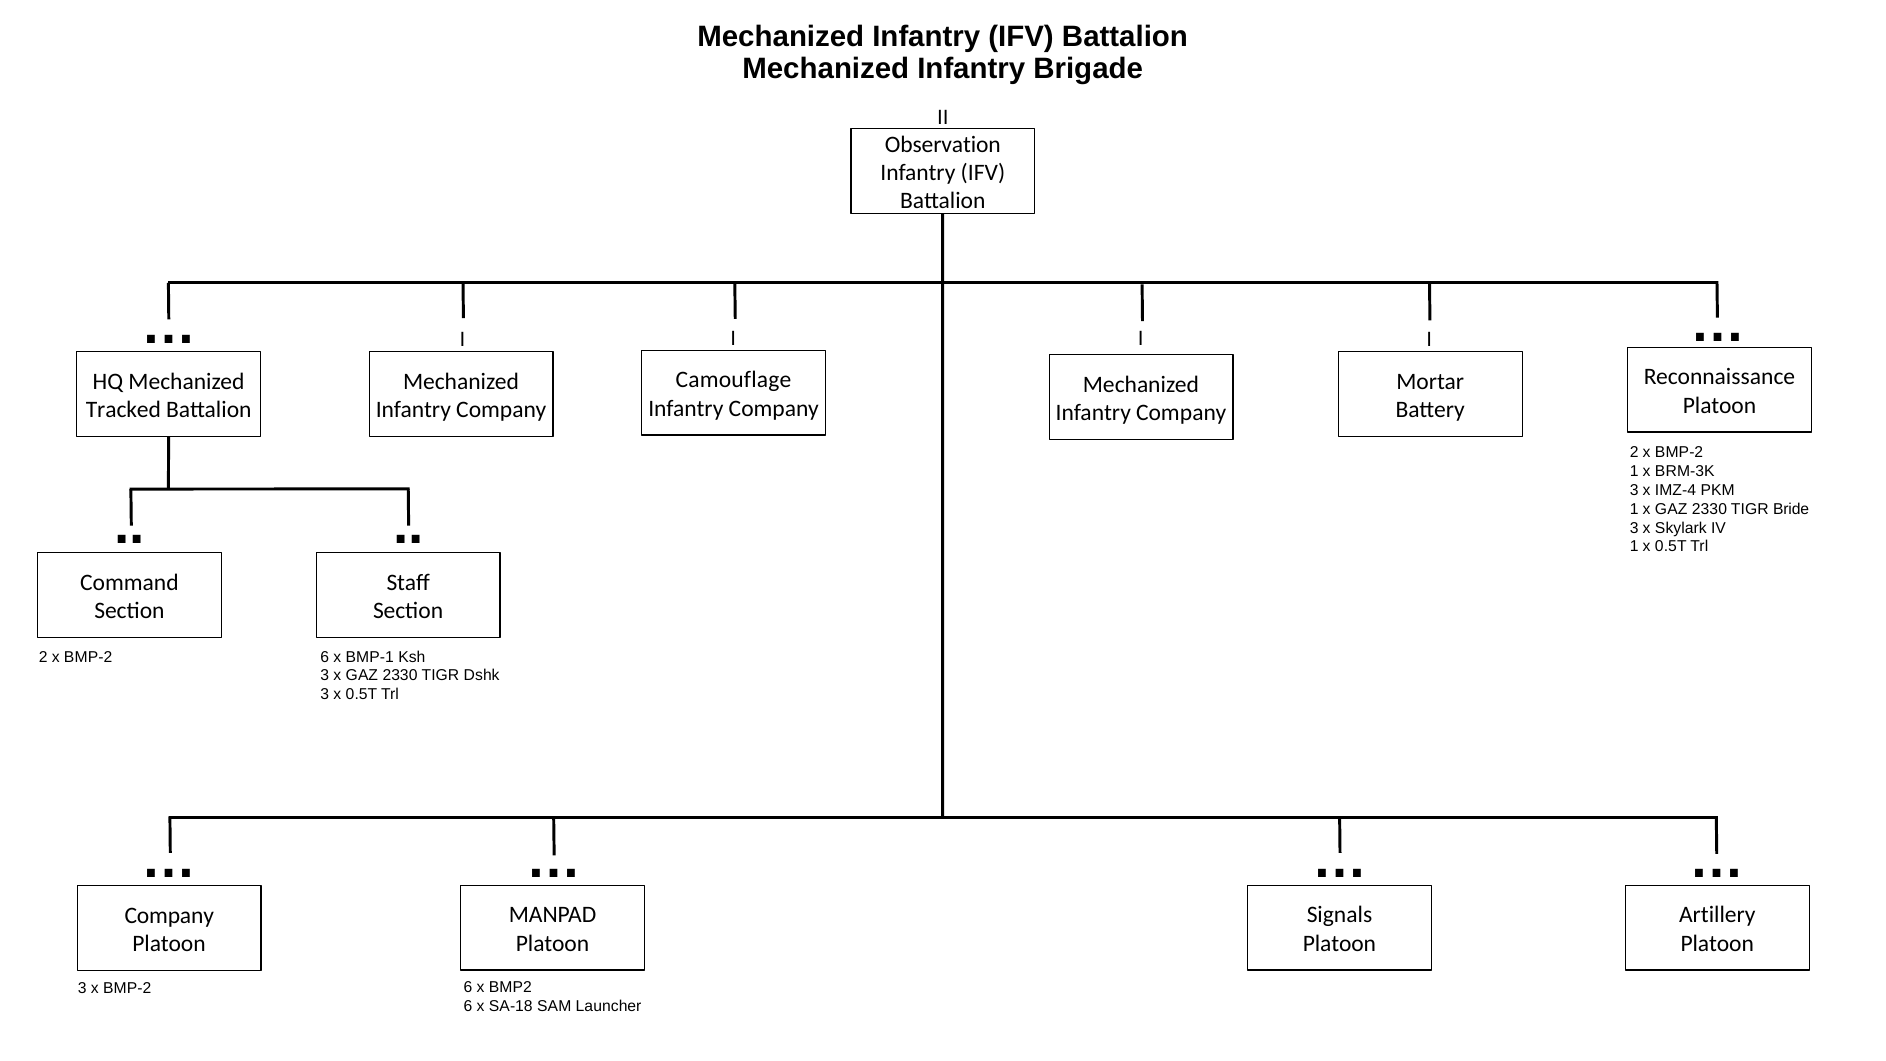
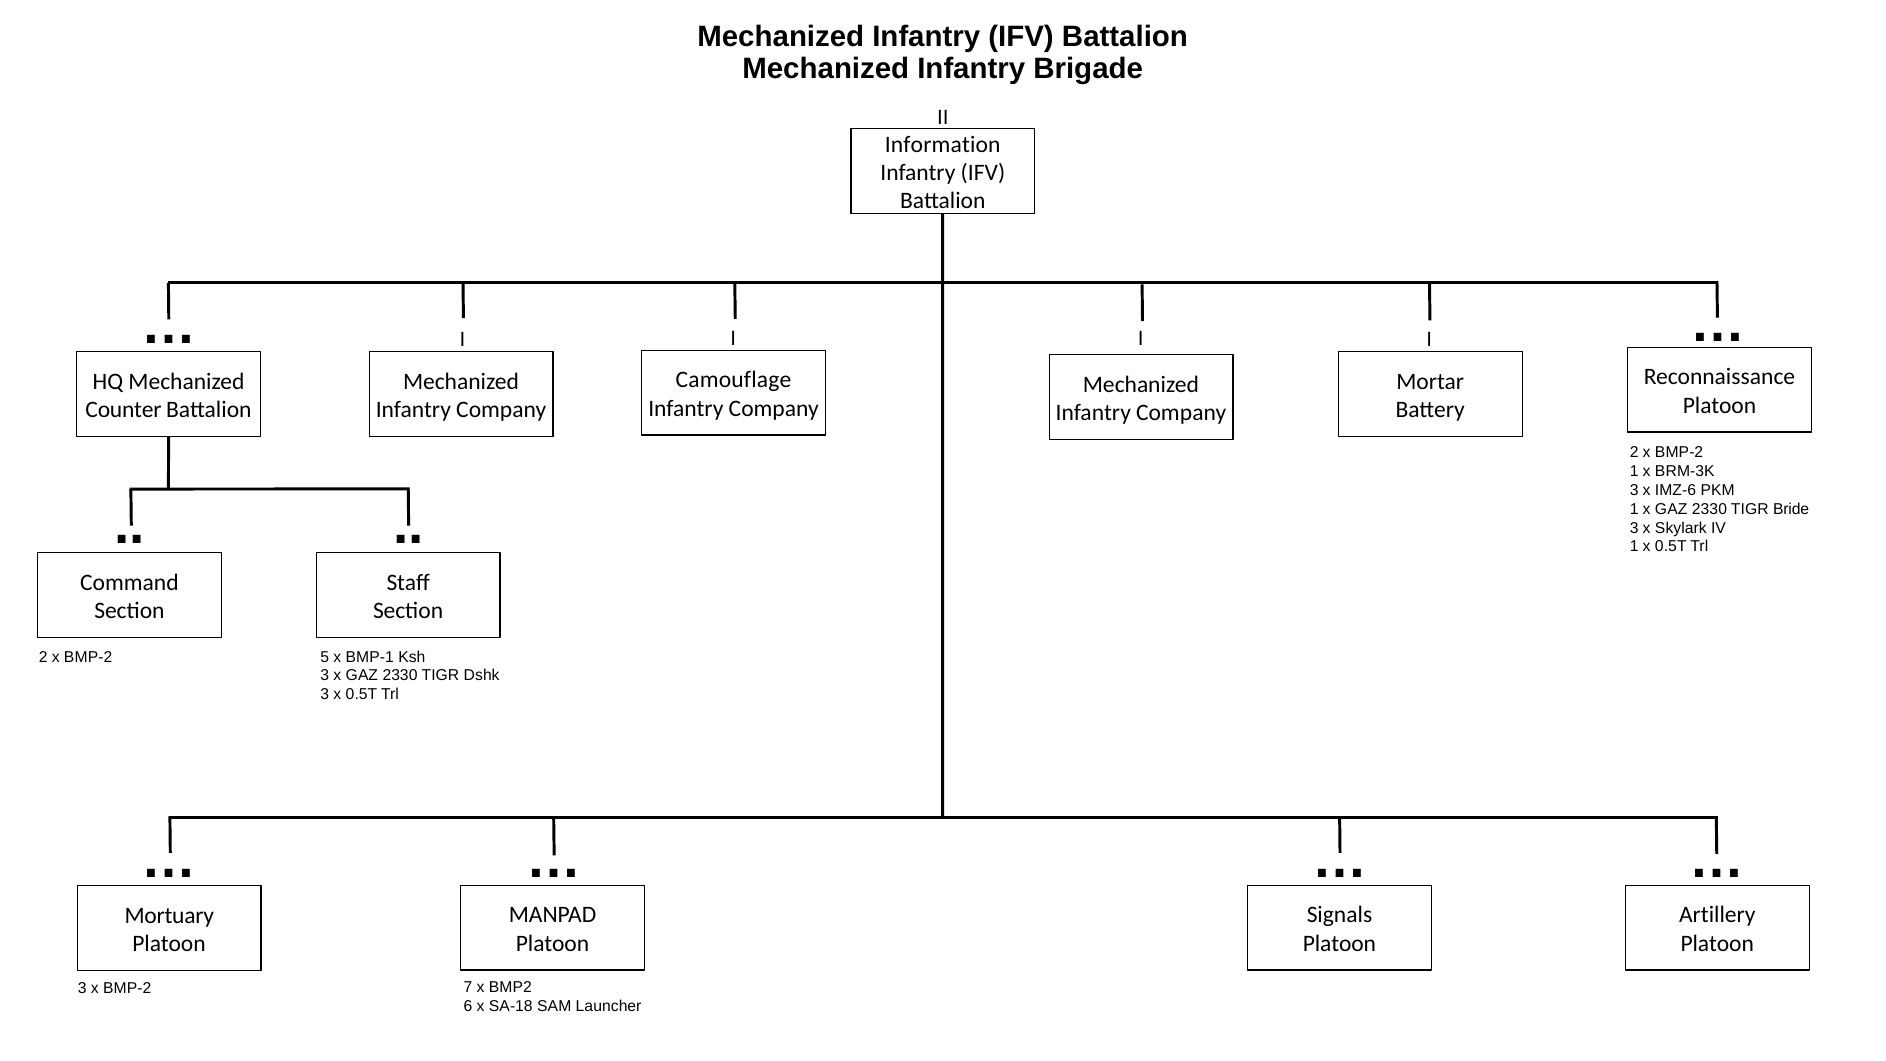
Observation: Observation -> Information
Tracked: Tracked -> Counter
IMZ-4: IMZ-4 -> IMZ-6
2 x BMP-2 6: 6 -> 5
Company at (169, 915): Company -> Mortuary
3 x BMP-2 6: 6 -> 7
